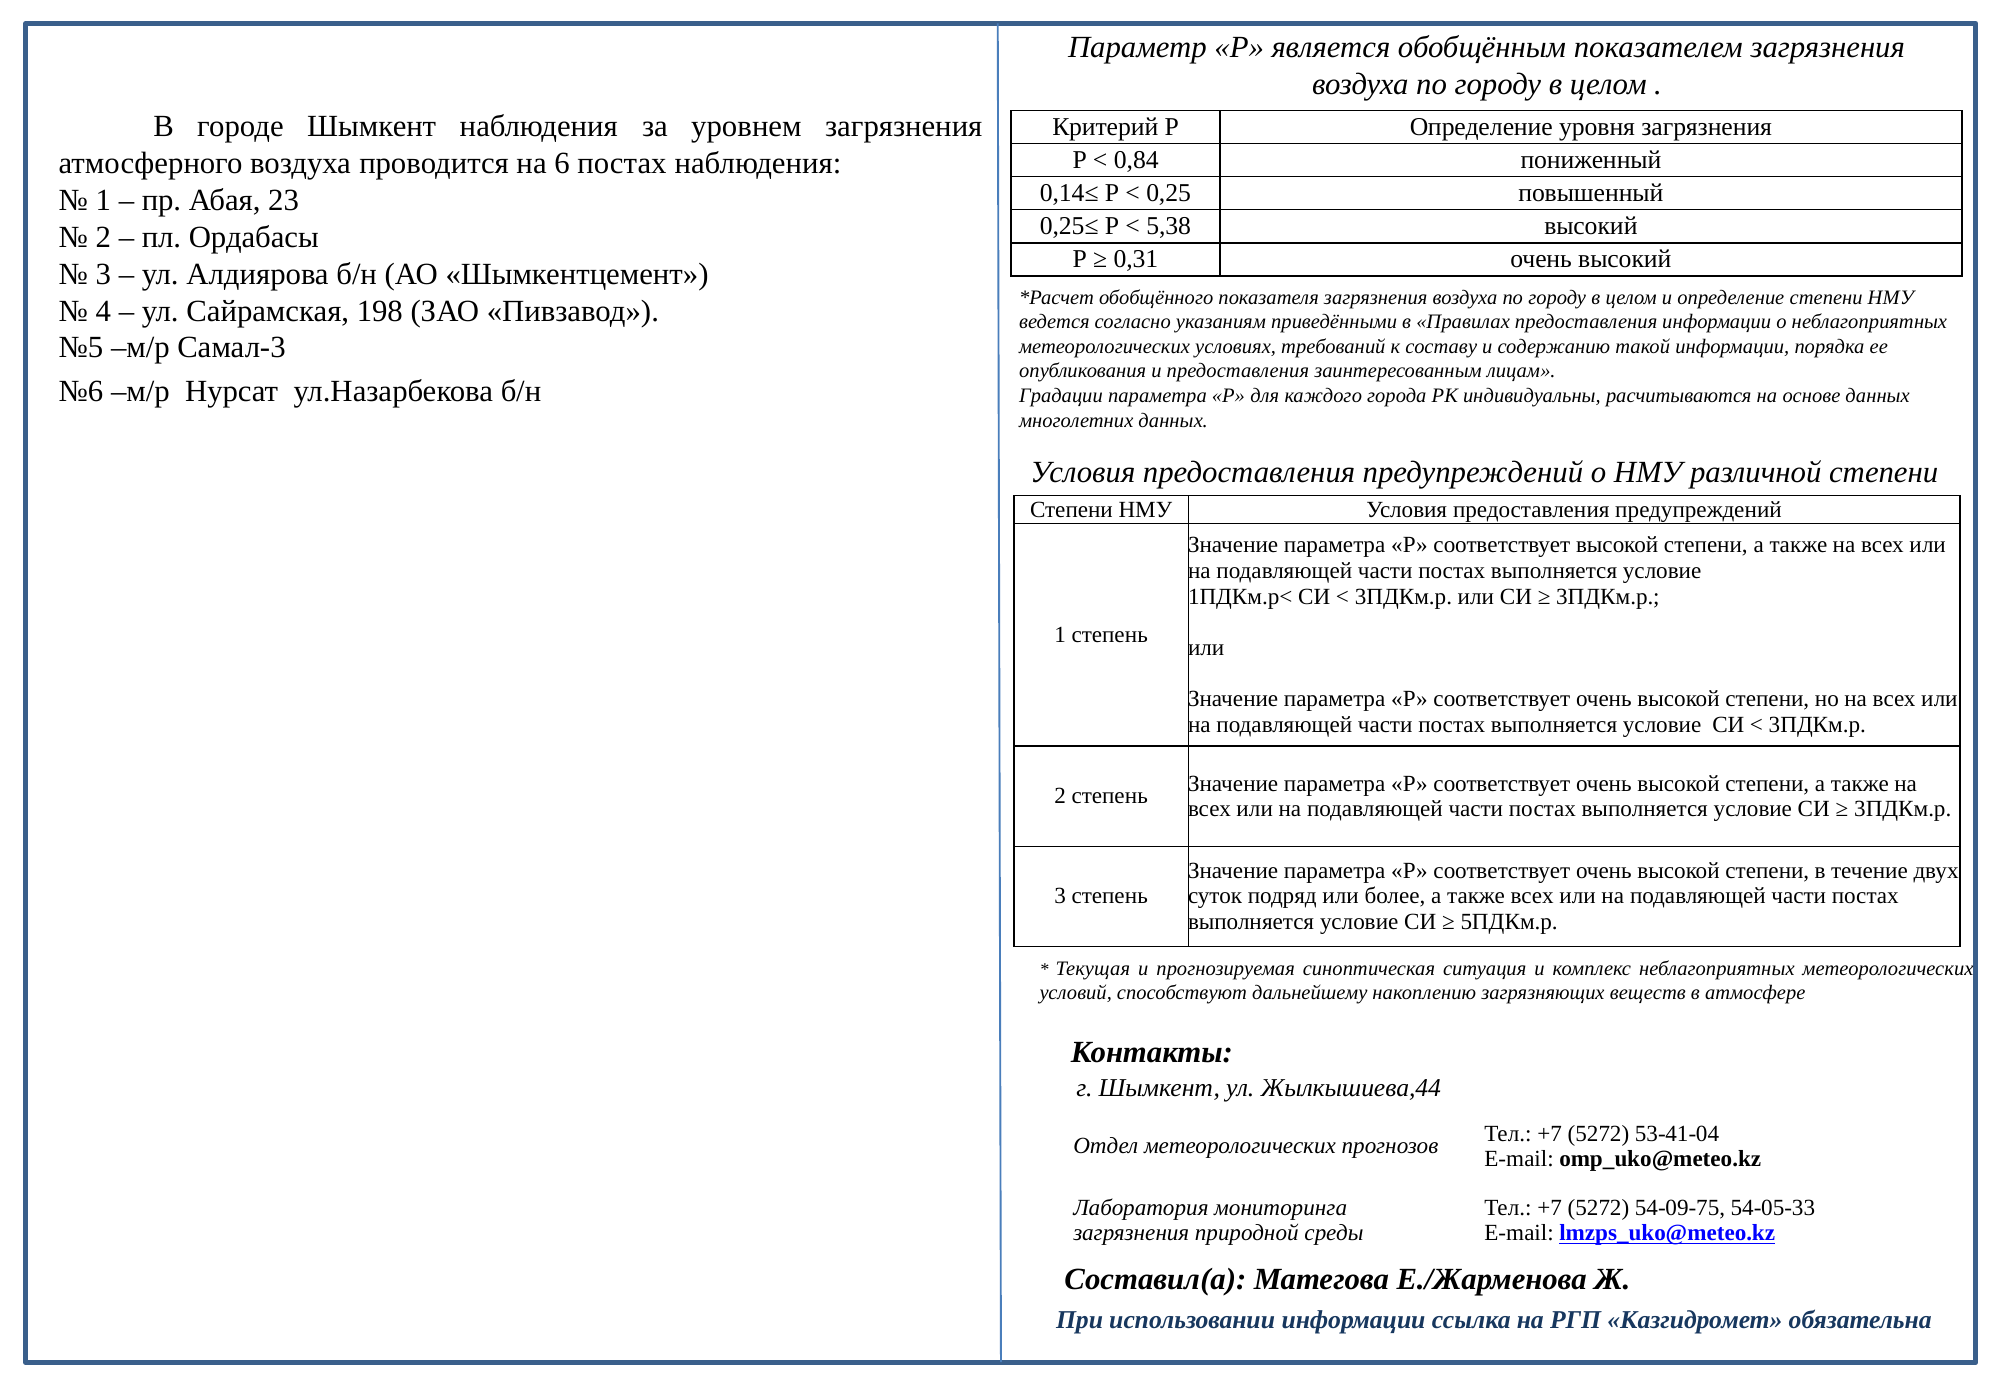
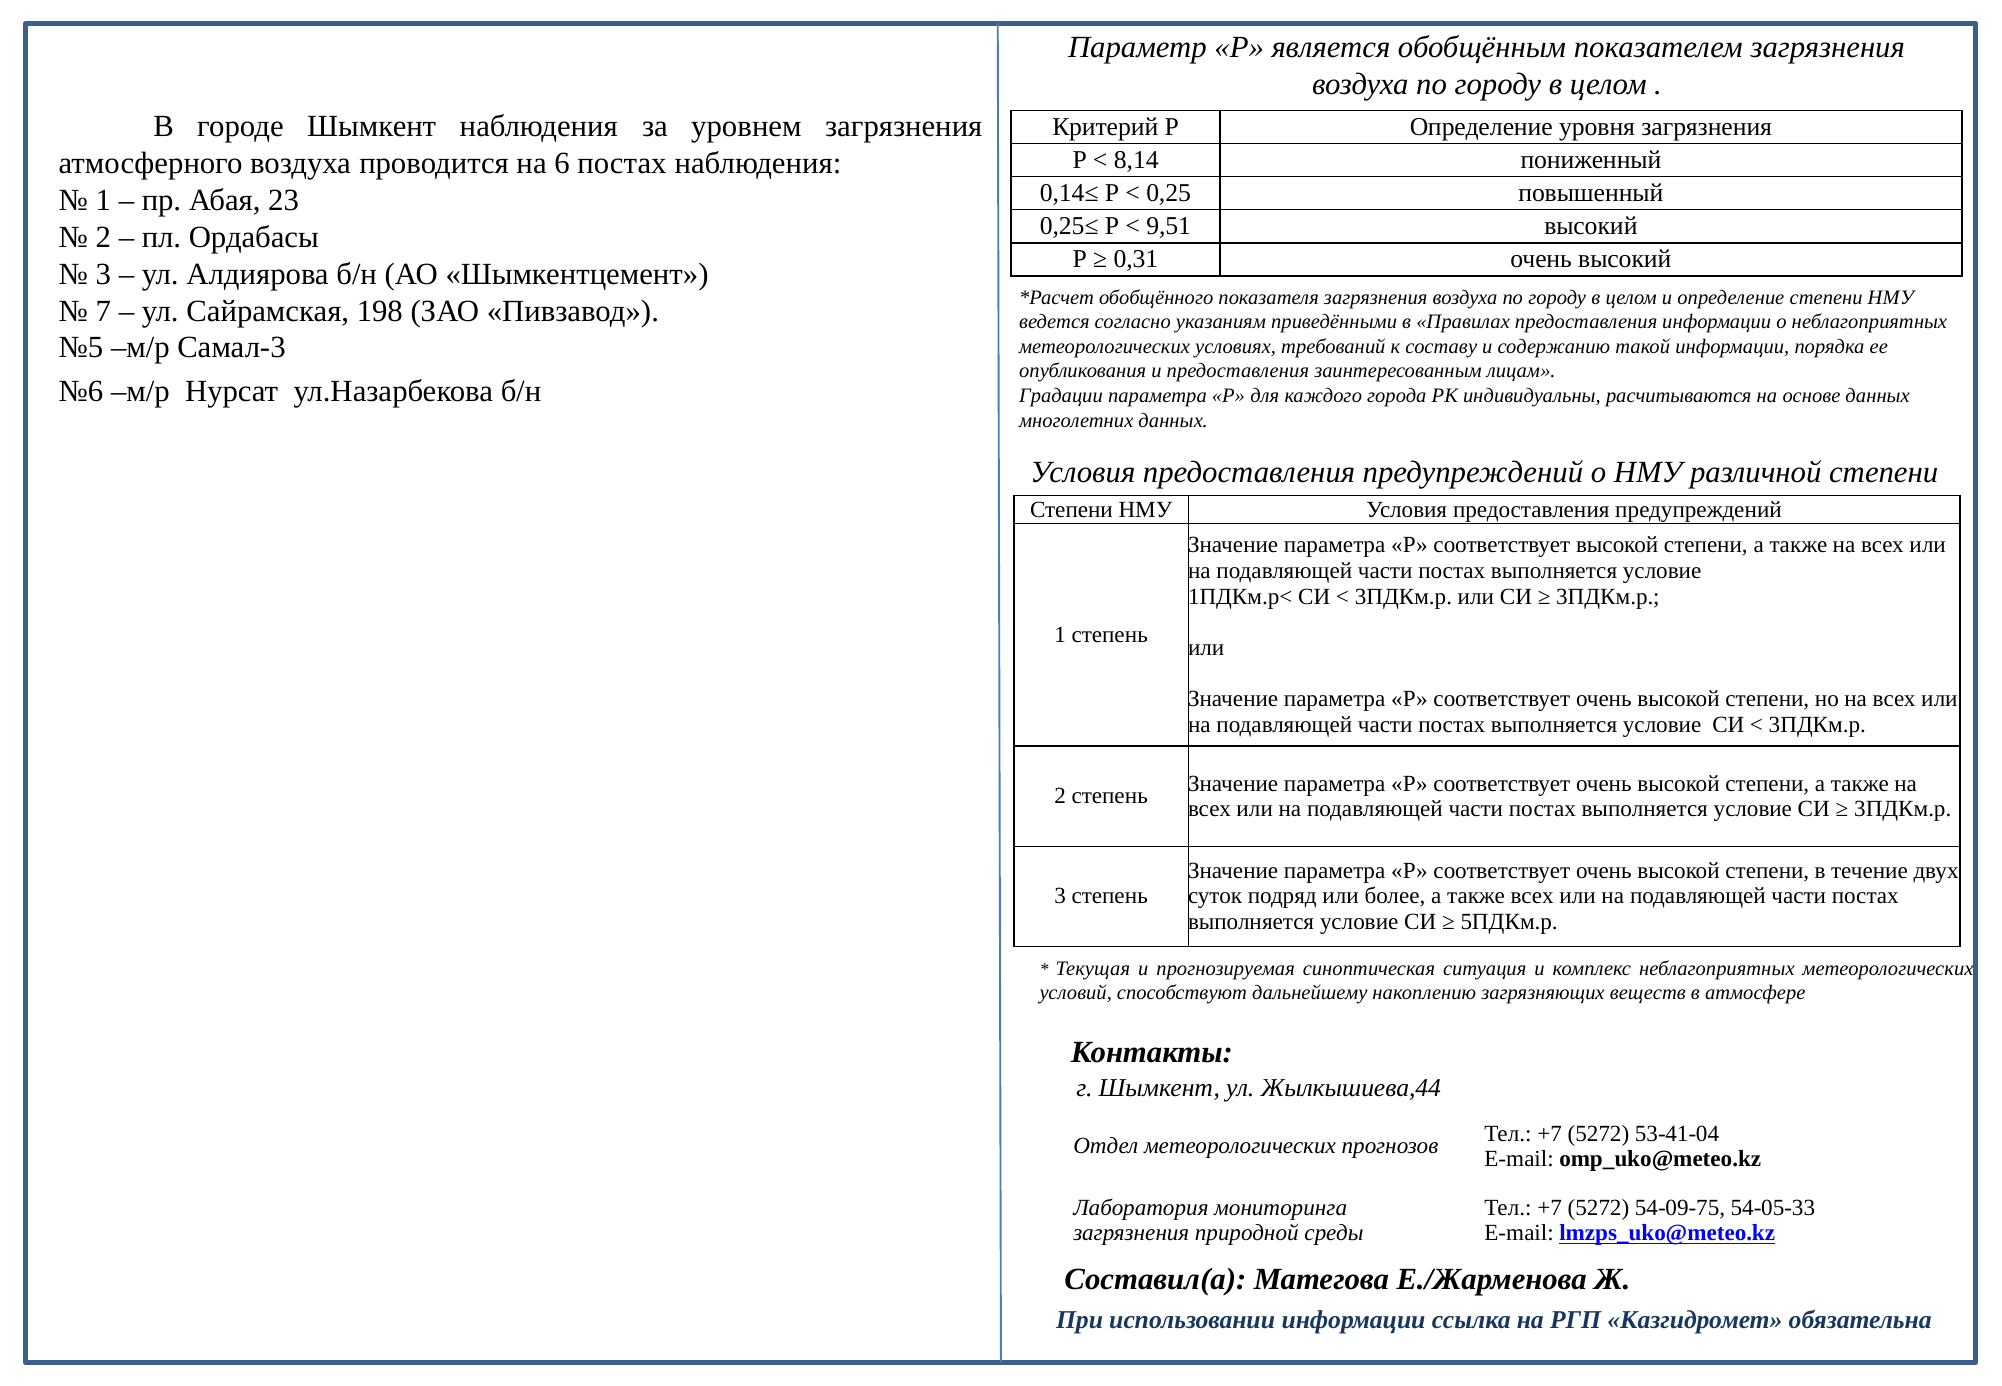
0,84: 0,84 -> 8,14
5,38: 5,38 -> 9,51
4: 4 -> 7
